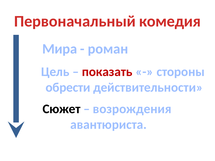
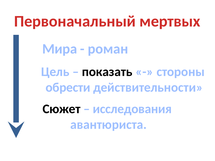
комедия: комедия -> мертвых
показать colour: red -> black
возрождения: возрождения -> исследования
